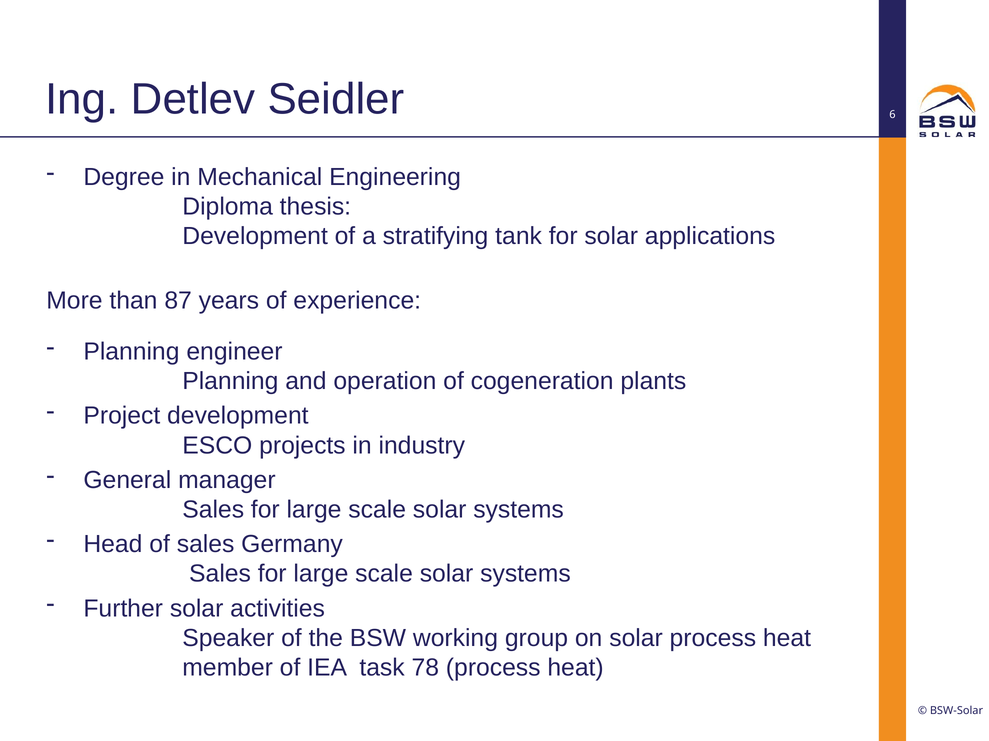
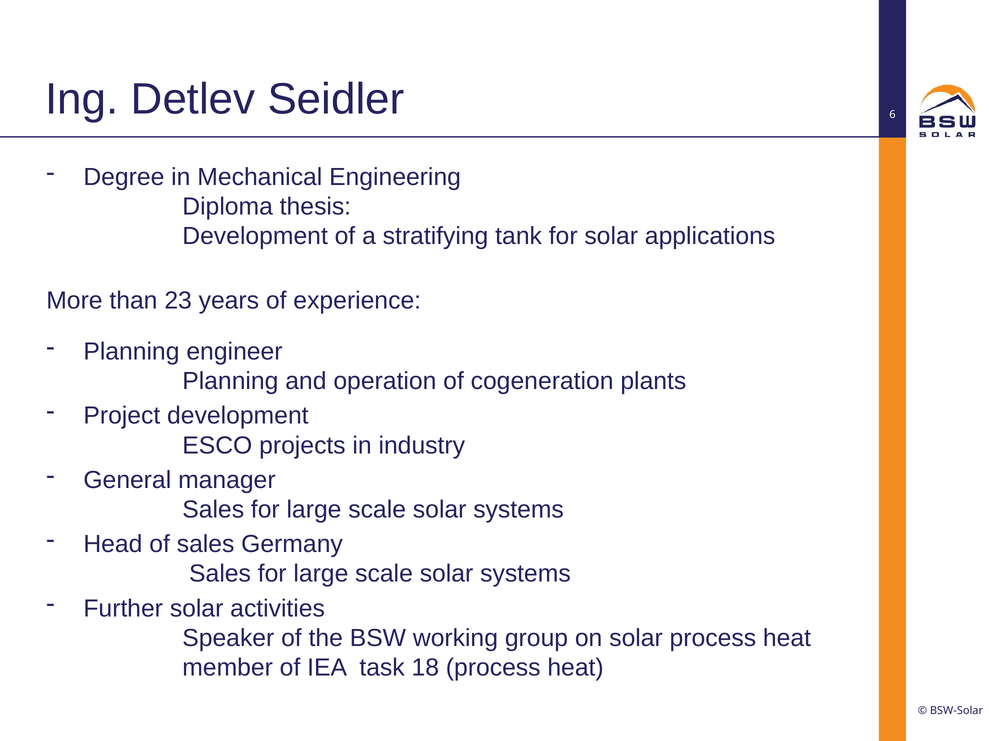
87: 87 -> 23
78: 78 -> 18
